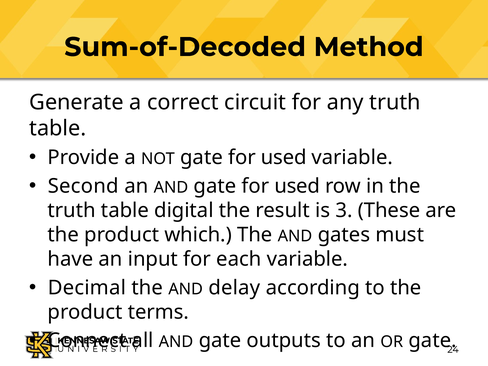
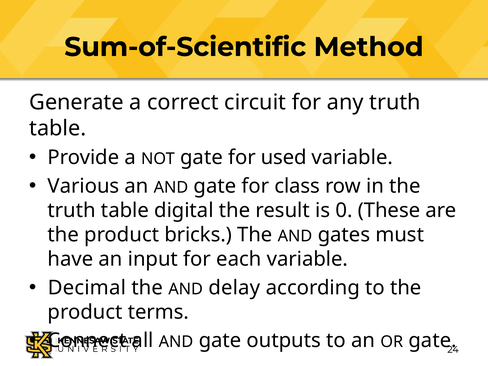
Sum-of-Decoded: Sum-of-Decoded -> Sum-of-Scientific
Second: Second -> Various
AND gate for used: used -> class
3: 3 -> 0
which: which -> bricks
